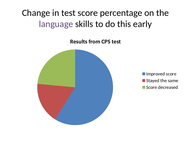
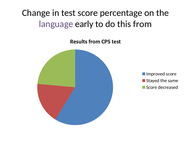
skills: skills -> early
this early: early -> from
